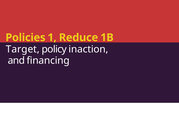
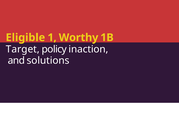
Policies: Policies -> Eligible
Reduce: Reduce -> Worthy
financing: financing -> solutions
